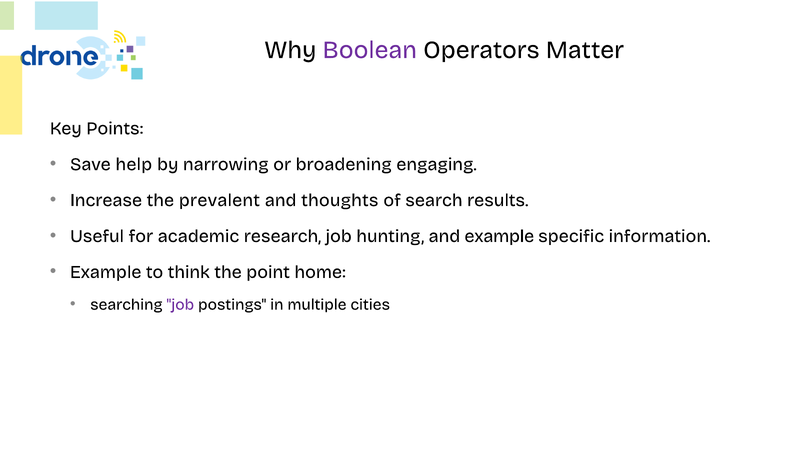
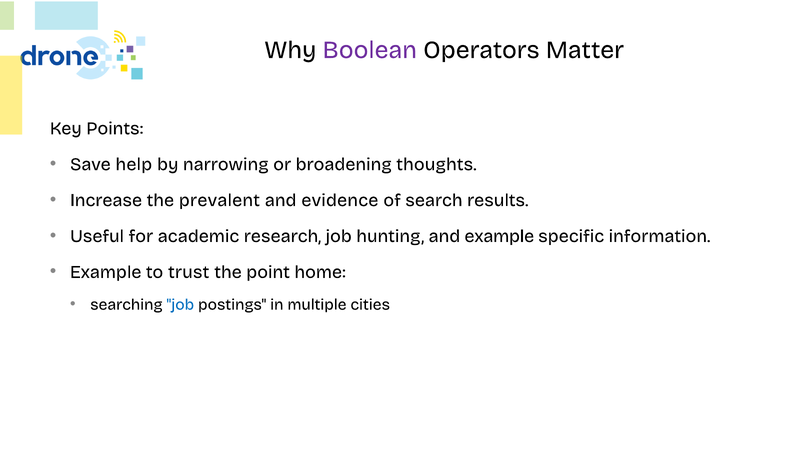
engaging: engaging -> thoughts
thoughts: thoughts -> evidence
think: think -> trust
job at (180, 304) colour: purple -> blue
